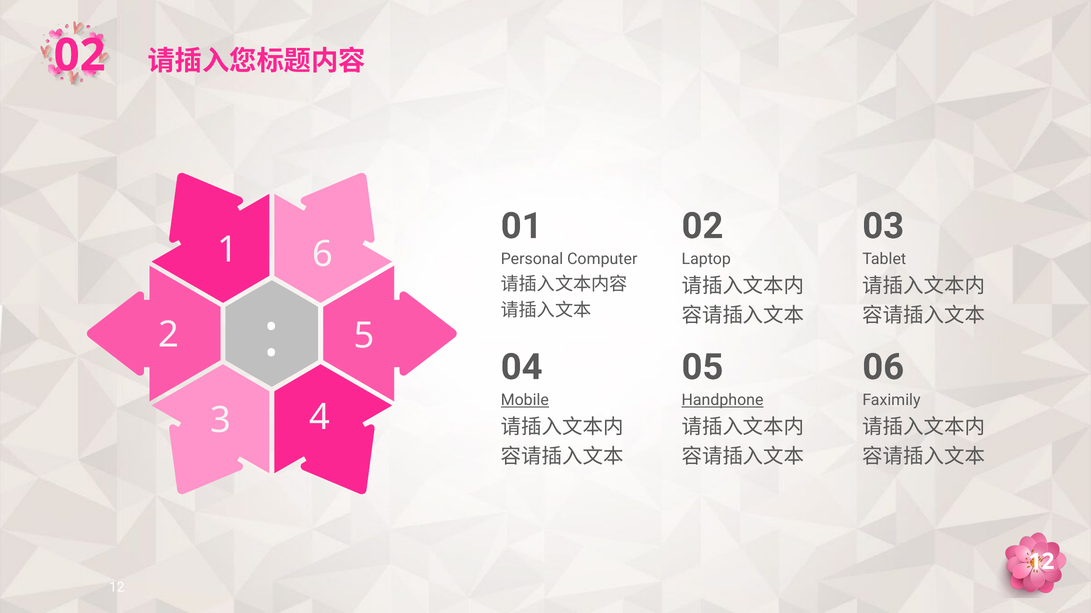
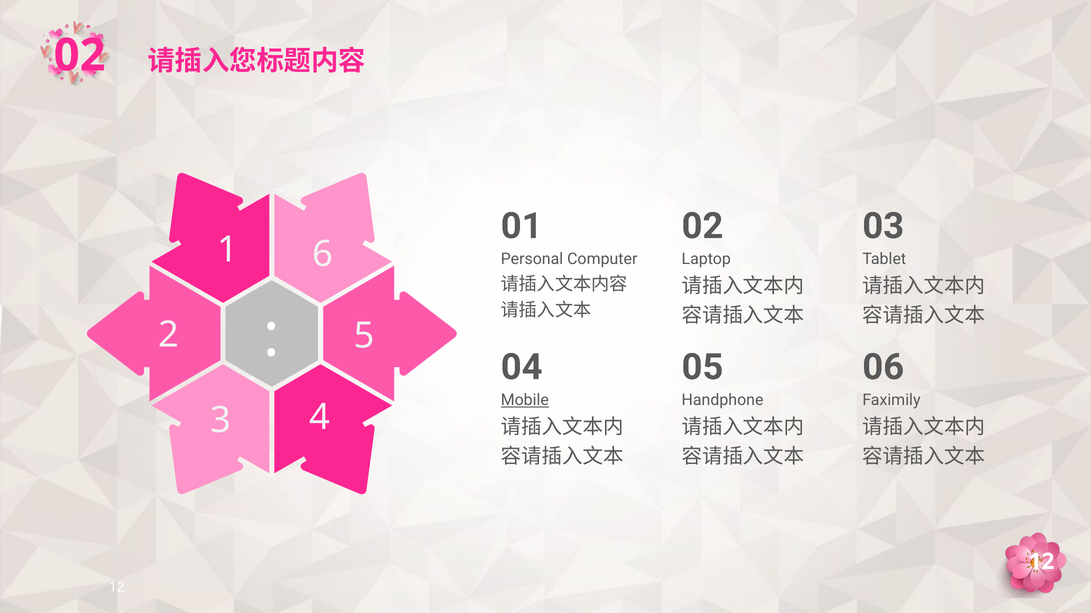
Handphone underline: present -> none
